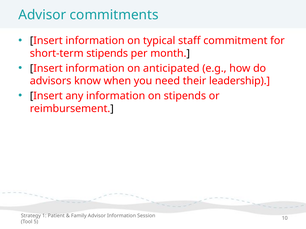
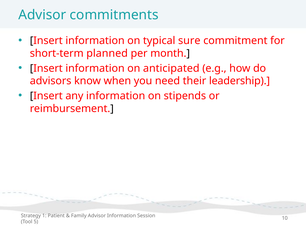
staff: staff -> sure
short-term stipends: stipends -> planned
